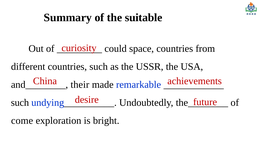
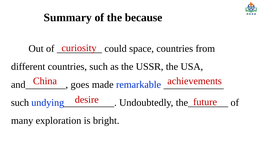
suitable: suitable -> because
their: their -> goes
come: come -> many
